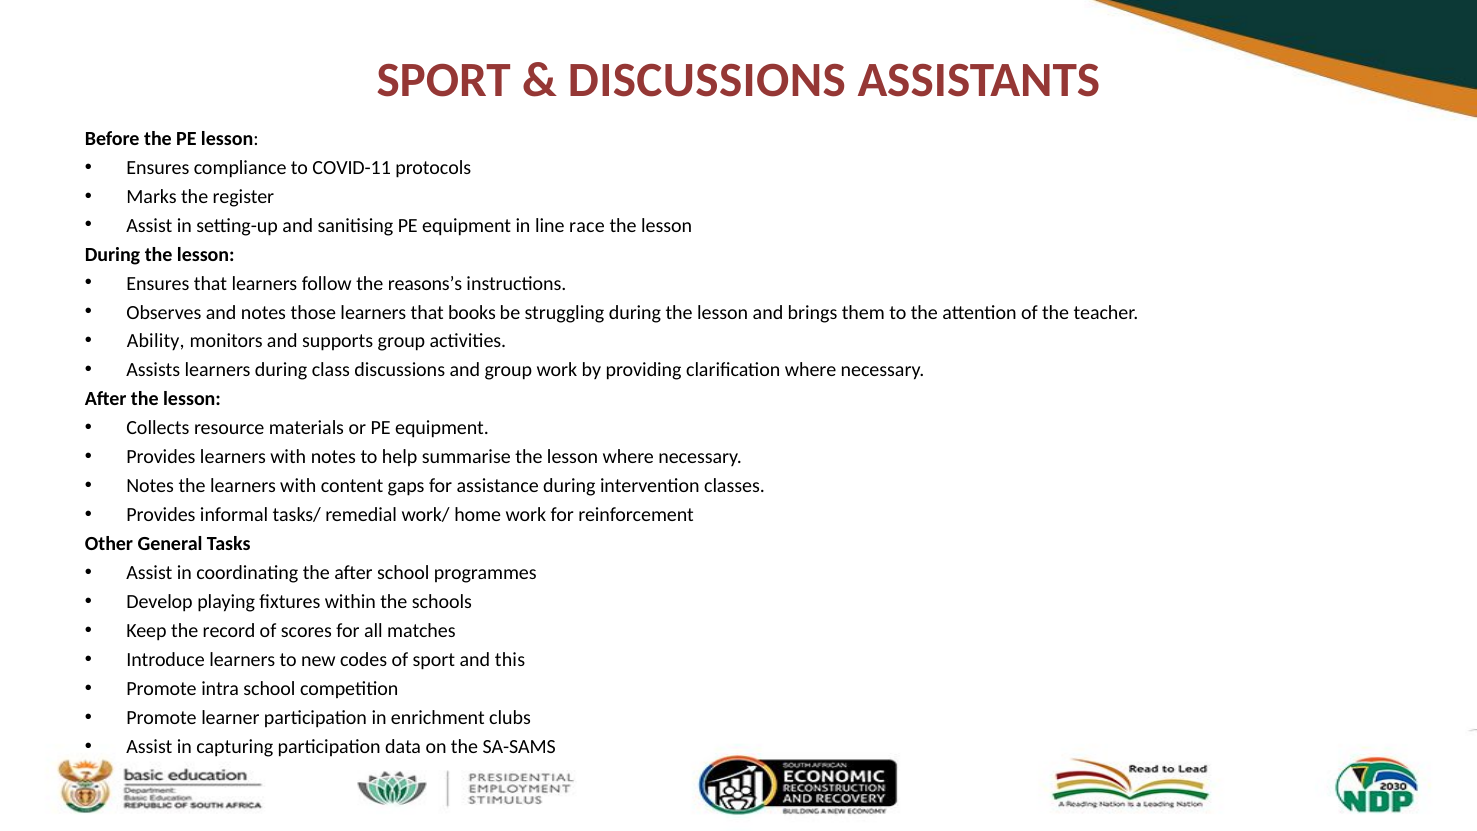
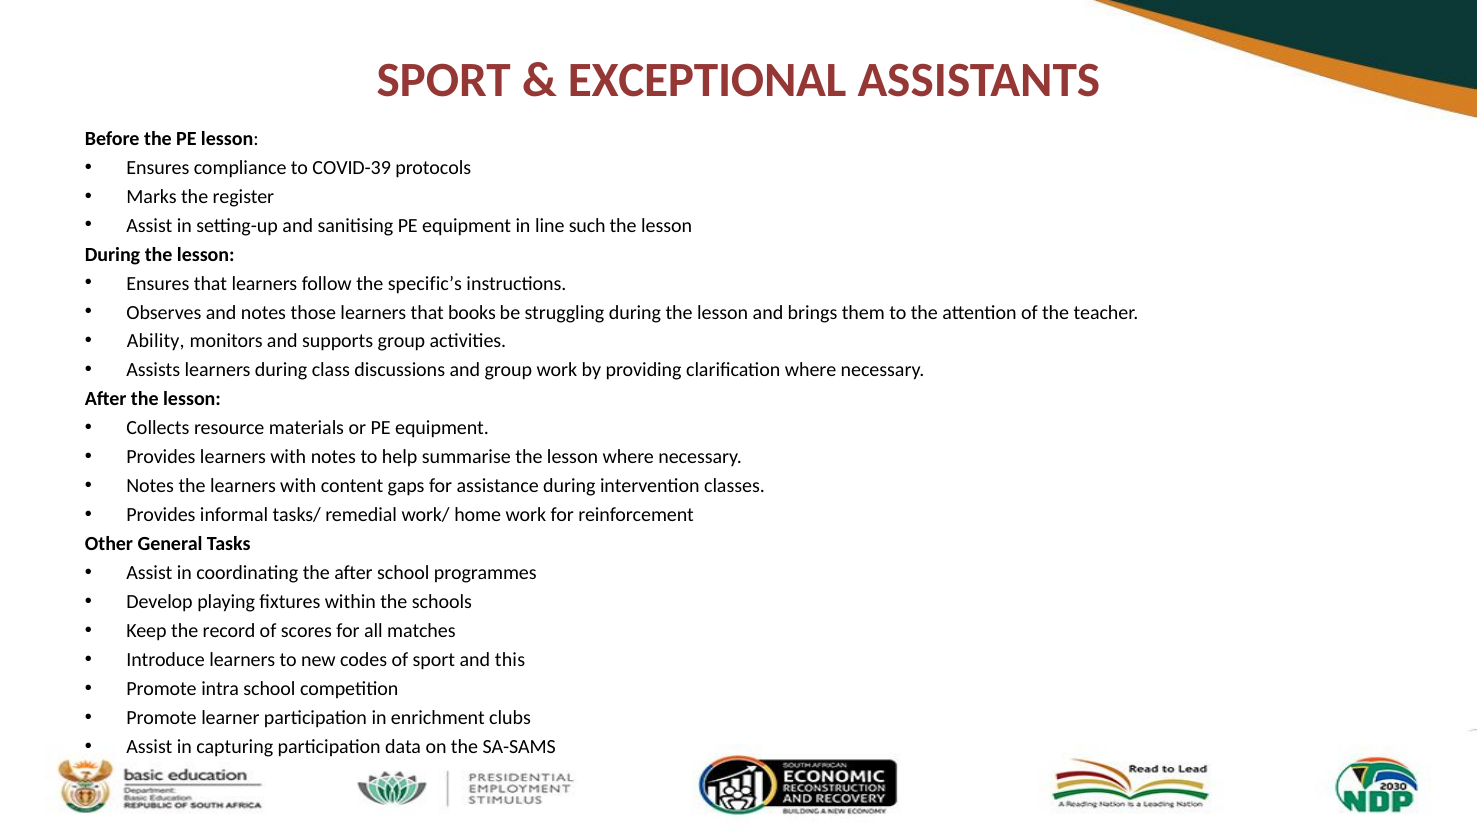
DISCUSSIONS at (707, 80): DISCUSSIONS -> EXCEPTIONAL
COVID-11: COVID-11 -> COVID-39
race: race -> such
reasons’s: reasons’s -> specific’s
